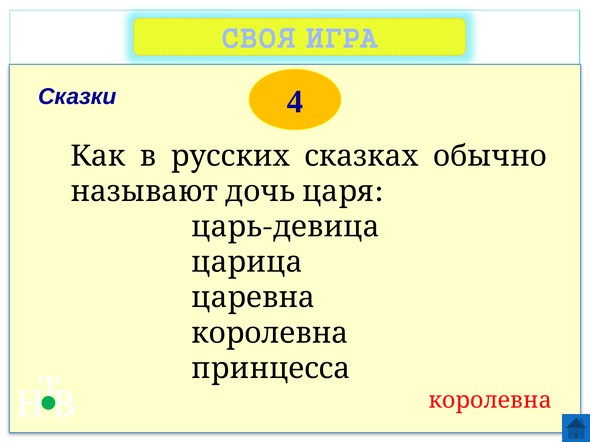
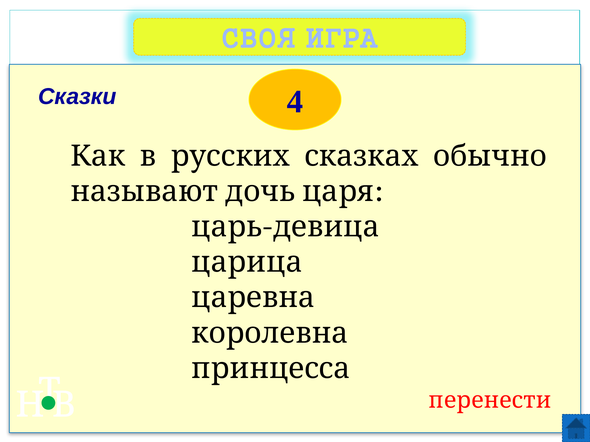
королевна at (490, 401): королевна -> перенести
